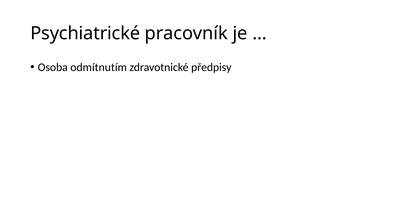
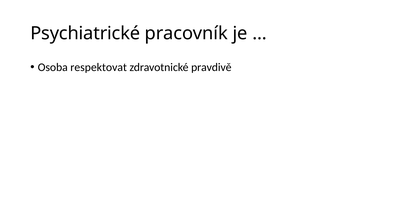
odmítnutím: odmítnutím -> respektovat
předpisy: předpisy -> pravdivě
